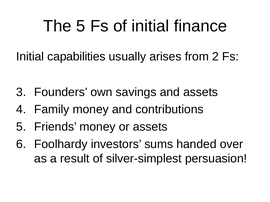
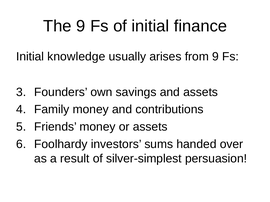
The 5: 5 -> 9
capabilities: capabilities -> knowledge
from 2: 2 -> 9
